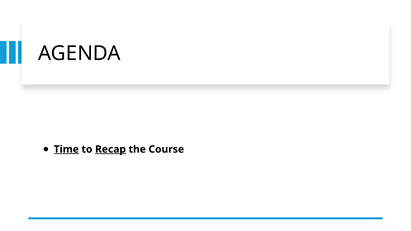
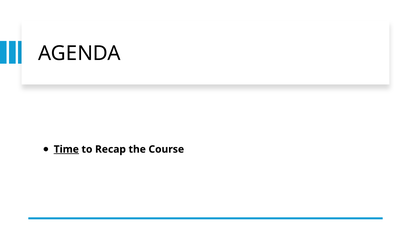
Recap underline: present -> none
